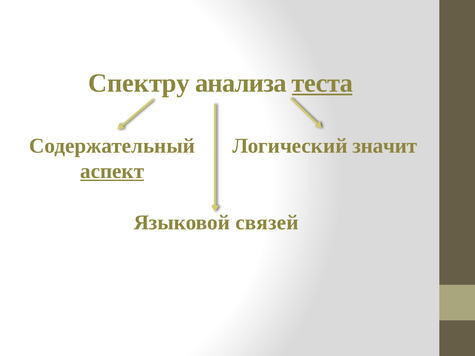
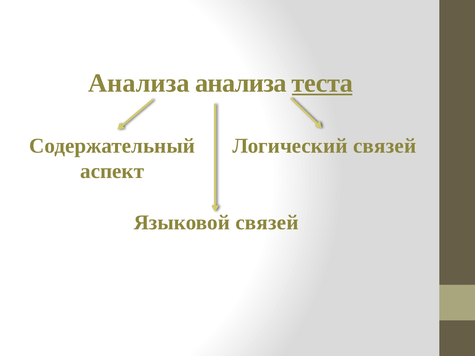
Спектру at (139, 83): Спектру -> Анализа
Логический значит: значит -> связей
аспект underline: present -> none
